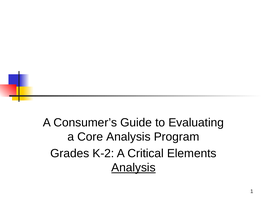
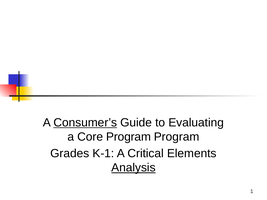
Consumer’s underline: none -> present
Core Analysis: Analysis -> Program
K-2: K-2 -> K-1
